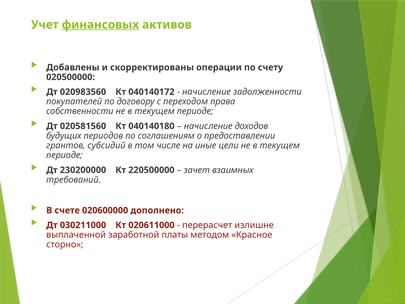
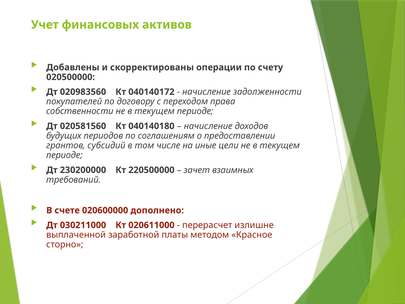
финансовых underline: present -> none
